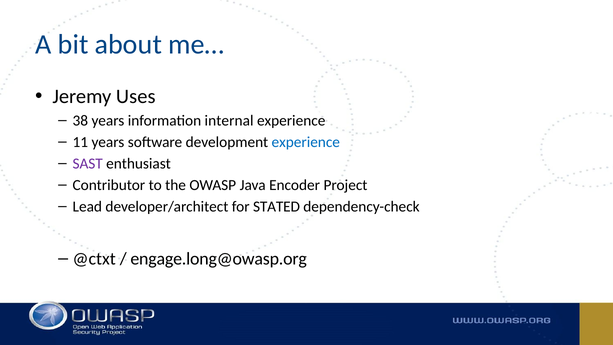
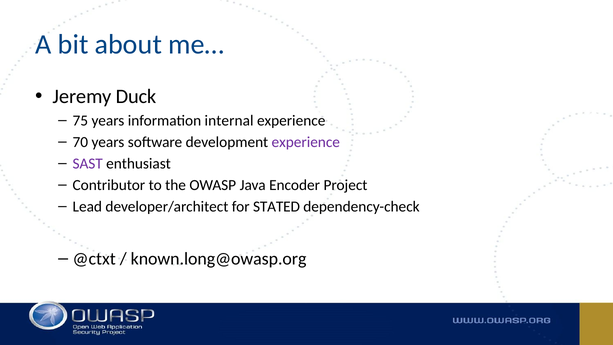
Uses: Uses -> Duck
38: 38 -> 75
11: 11 -> 70
experience at (306, 142) colour: blue -> purple
engage.long@owasp.org: engage.long@owasp.org -> known.long@owasp.org
